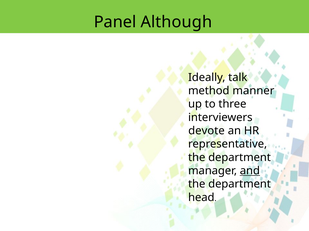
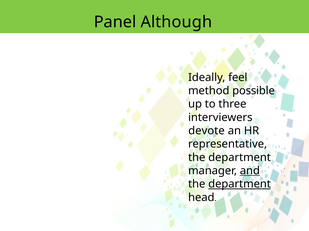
talk: talk -> feel
manner: manner -> possible
department at (240, 185) underline: none -> present
